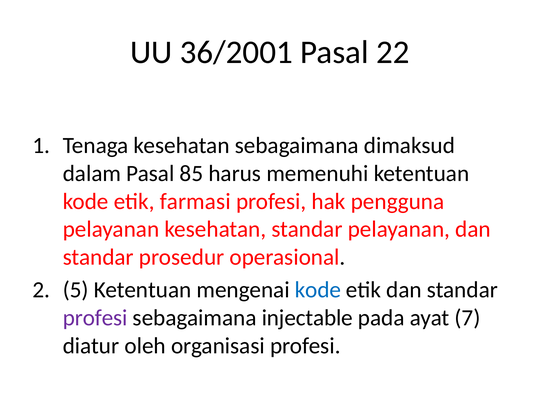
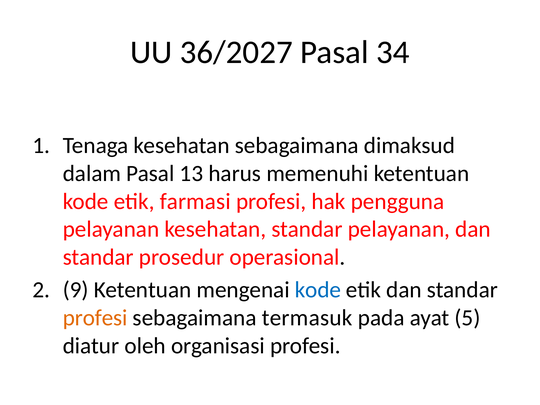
36/2001: 36/2001 -> 36/2027
22: 22 -> 34
85: 85 -> 13
5: 5 -> 9
profesi at (95, 318) colour: purple -> orange
injectable: injectable -> termasuk
7: 7 -> 5
